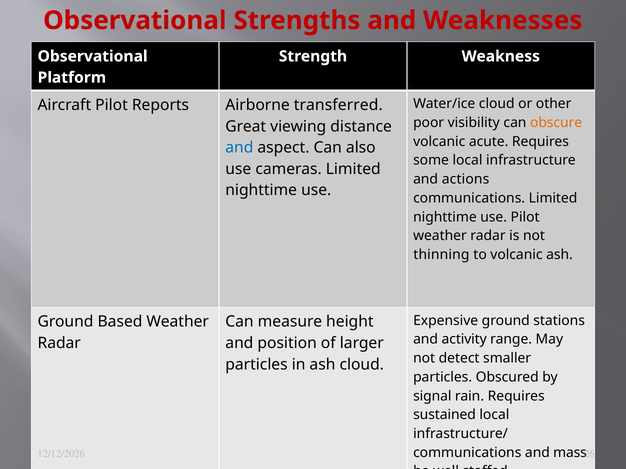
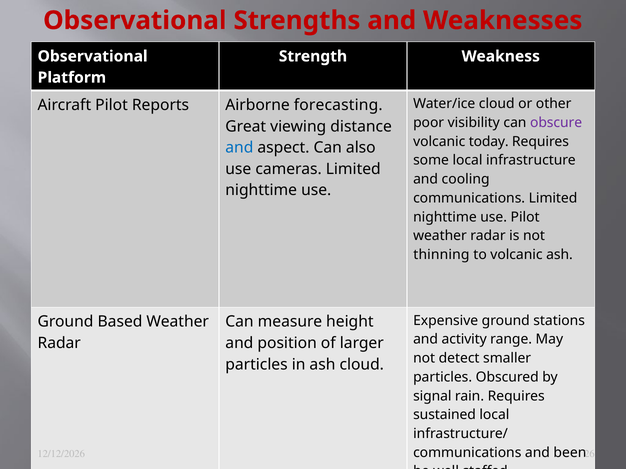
transferred: transferred -> forecasting
obscure colour: orange -> purple
acute: acute -> today
actions: actions -> cooling
mass: mass -> been
